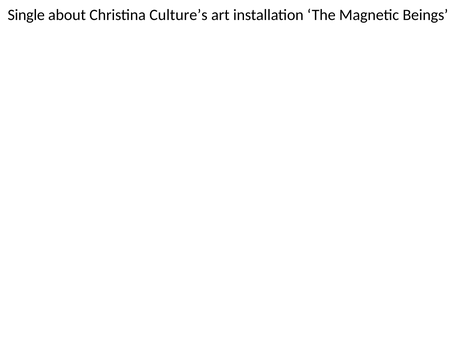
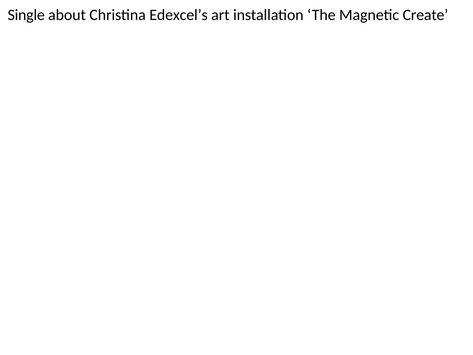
Culture’s: Culture’s -> Edexcel’s
Beings: Beings -> Create
